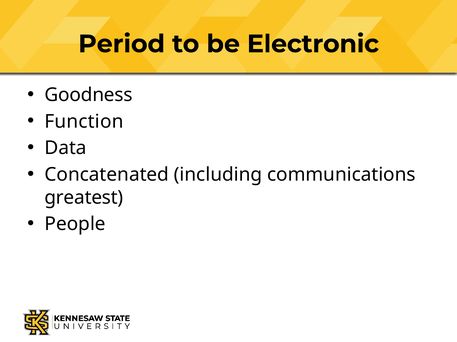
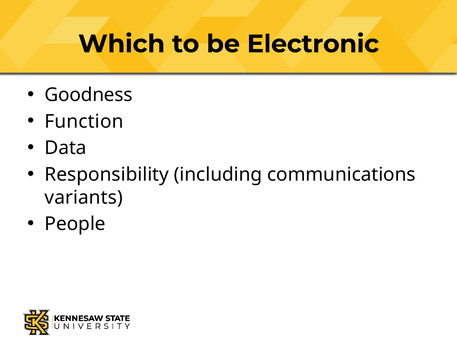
Period: Period -> Which
Concatenated: Concatenated -> Responsibility
greatest: greatest -> variants
